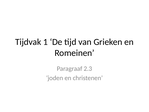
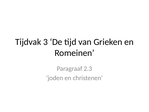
1: 1 -> 3
